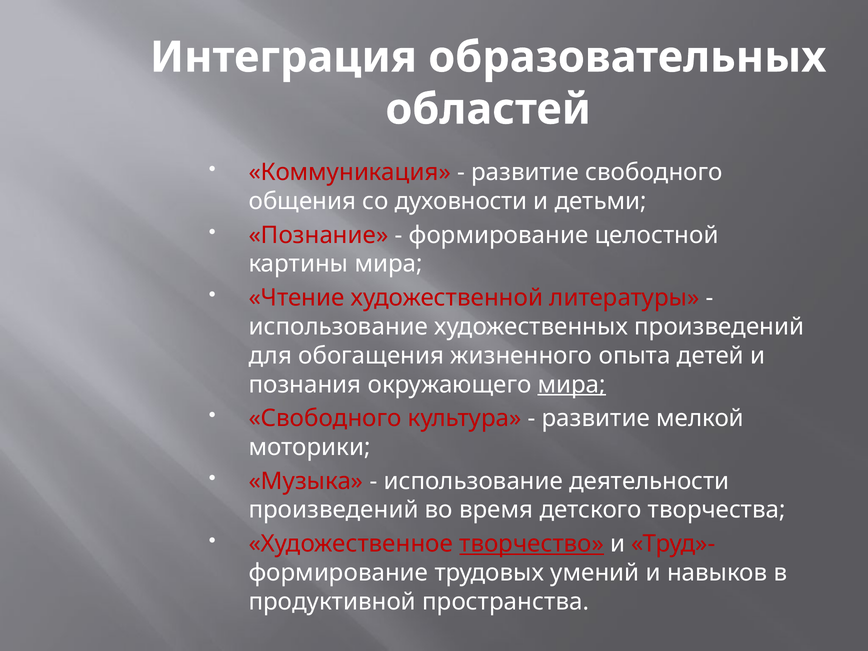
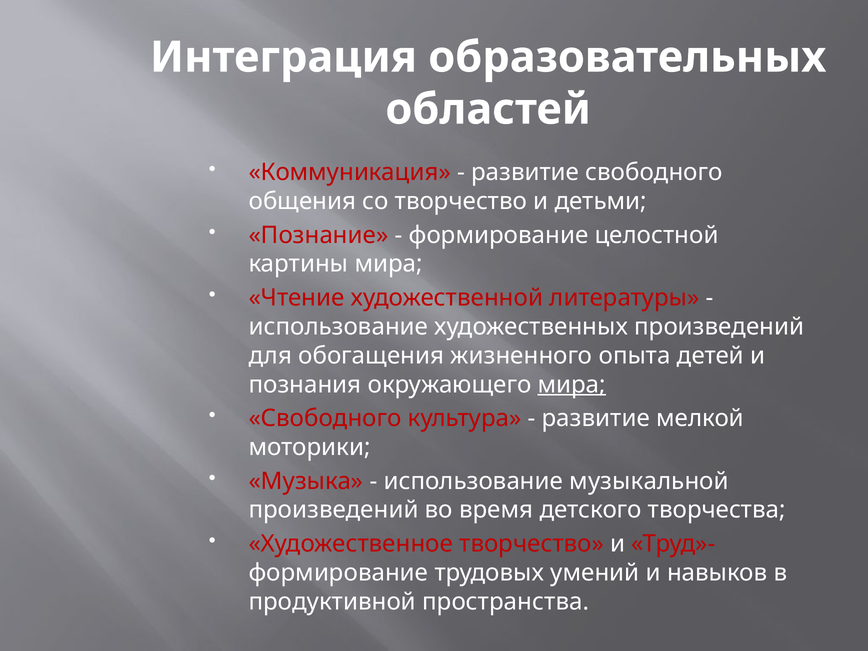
со духовности: духовности -> творчество
деятельности: деятельности -> музыкальной
творчество at (532, 544) underline: present -> none
